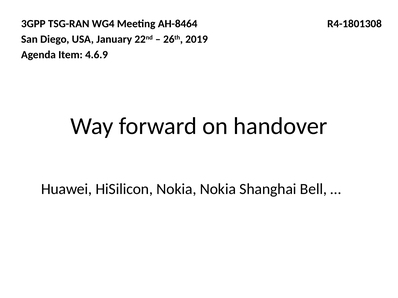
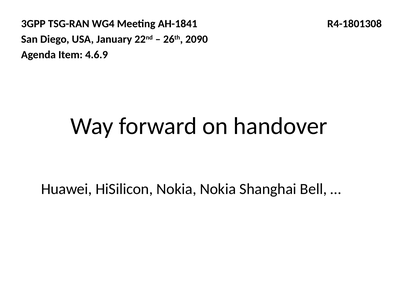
AH-8464: AH-8464 -> AH-1841
2019: 2019 -> 2090
